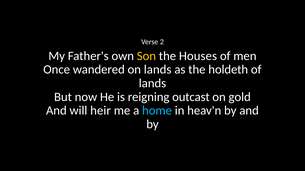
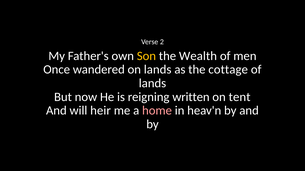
Houses: Houses -> Wealth
holdeth: holdeth -> cottage
outcast: outcast -> written
gold: gold -> tent
home colour: light blue -> pink
